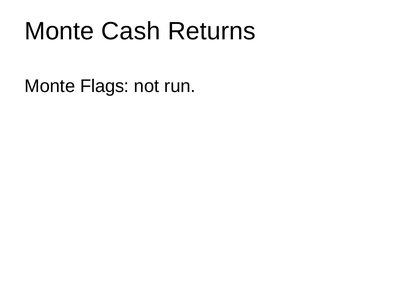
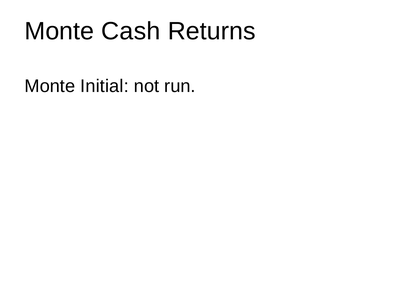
Flags: Flags -> Initial
